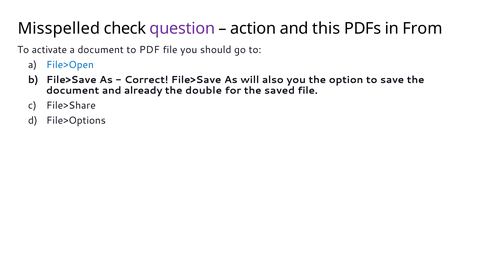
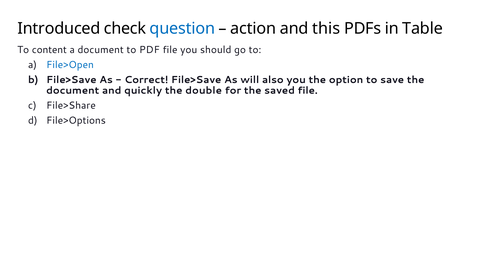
Misspelled: Misspelled -> Introduced
question colour: purple -> blue
From: From -> Table
activate: activate -> content
already: already -> quickly
